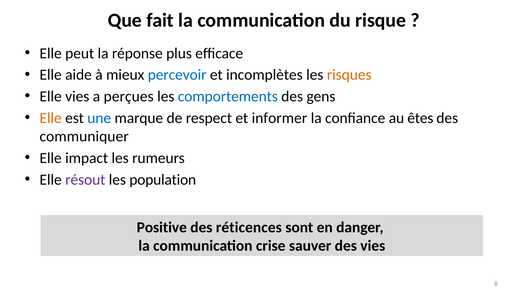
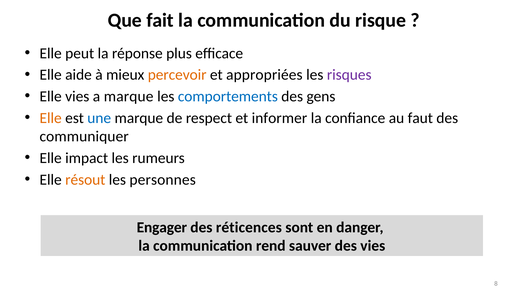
percevoir colour: blue -> orange
incomplètes: incomplètes -> appropriées
risques colour: orange -> purple
a perçues: perçues -> marque
êtes: êtes -> faut
résout colour: purple -> orange
population: population -> personnes
Positive: Positive -> Engager
crise: crise -> rend
